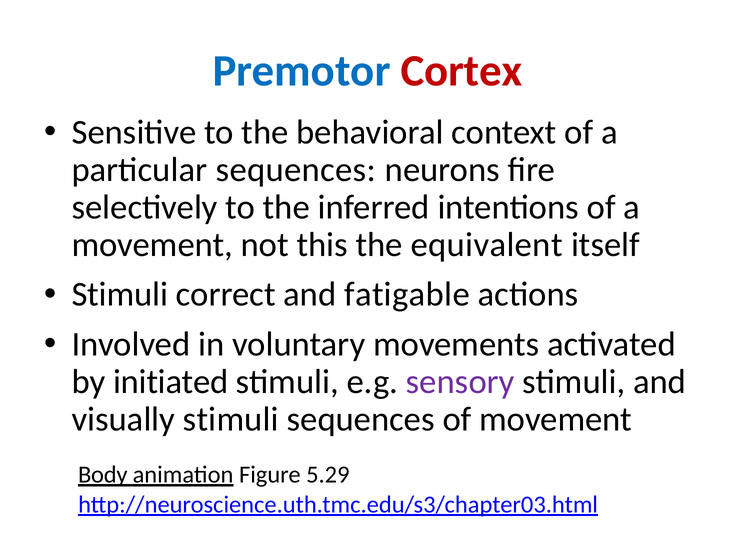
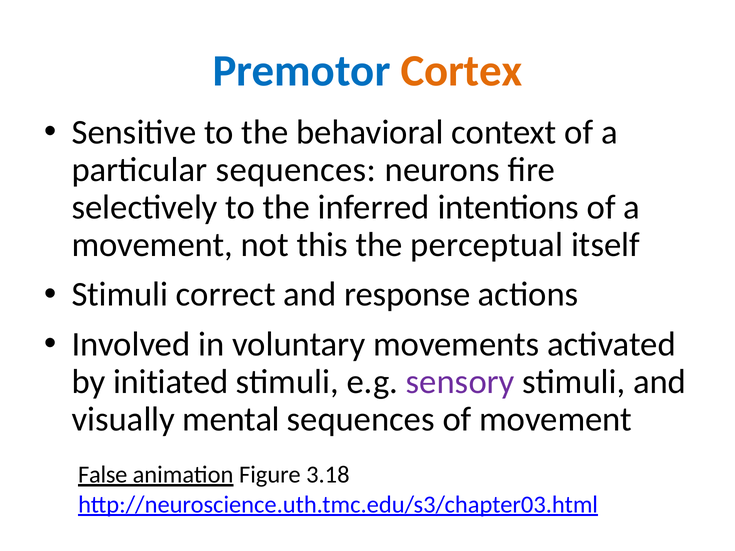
Cortex colour: red -> orange
equivalent: equivalent -> perceptual
fatigable: fatigable -> response
visually stimuli: stimuli -> mental
Body: Body -> False
5.29: 5.29 -> 3.18
